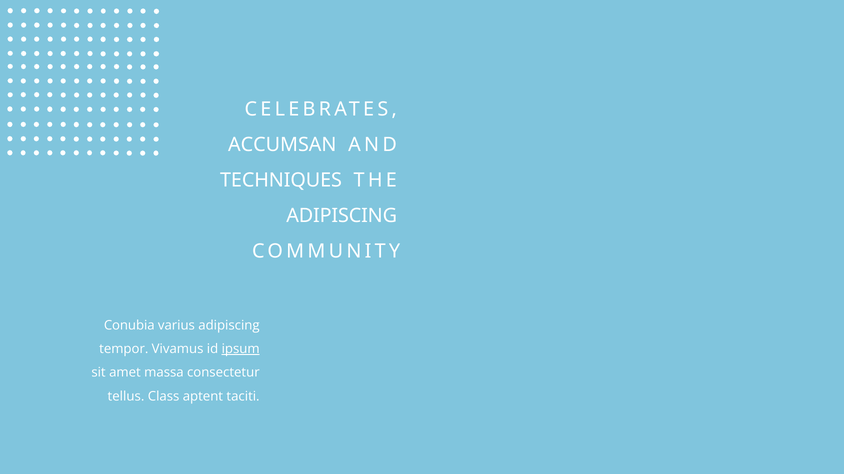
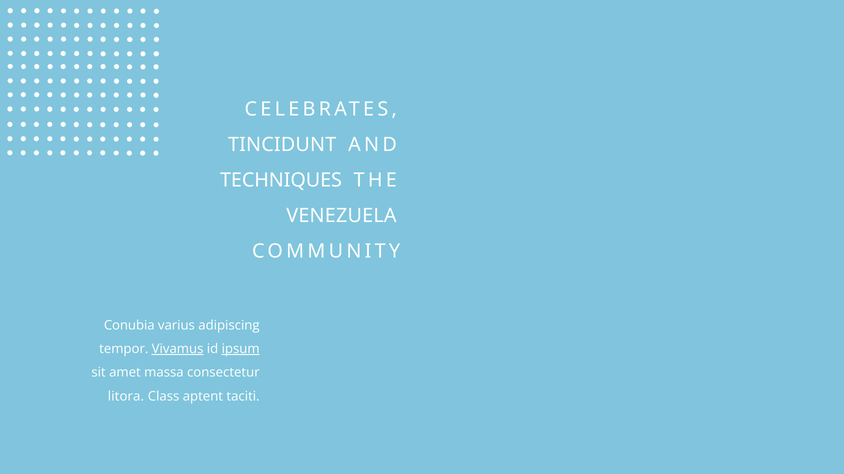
ACCUMSAN: ACCUMSAN -> TINCIDUNT
ADIPISCING at (342, 216): ADIPISCING -> VENEZUELA
Vivamus underline: none -> present
tellus: tellus -> litora
